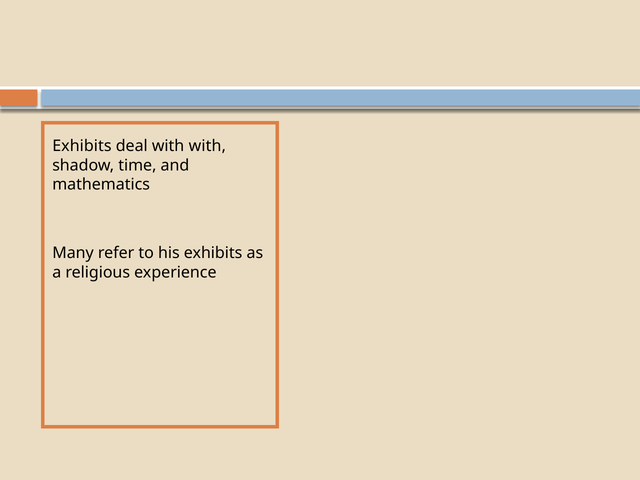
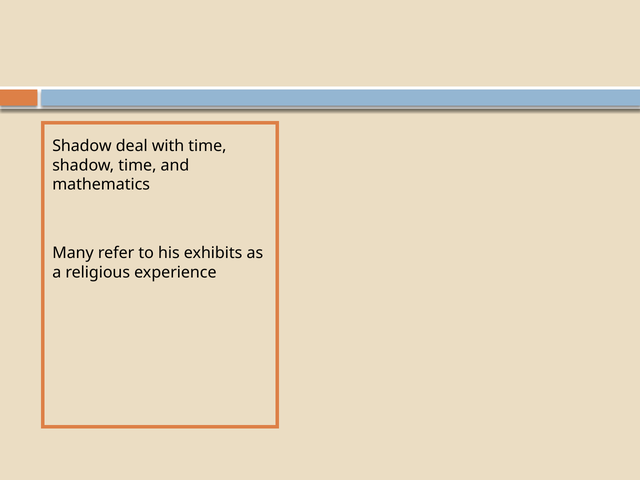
Exhibits at (82, 146): Exhibits -> Shadow
with with: with -> time
